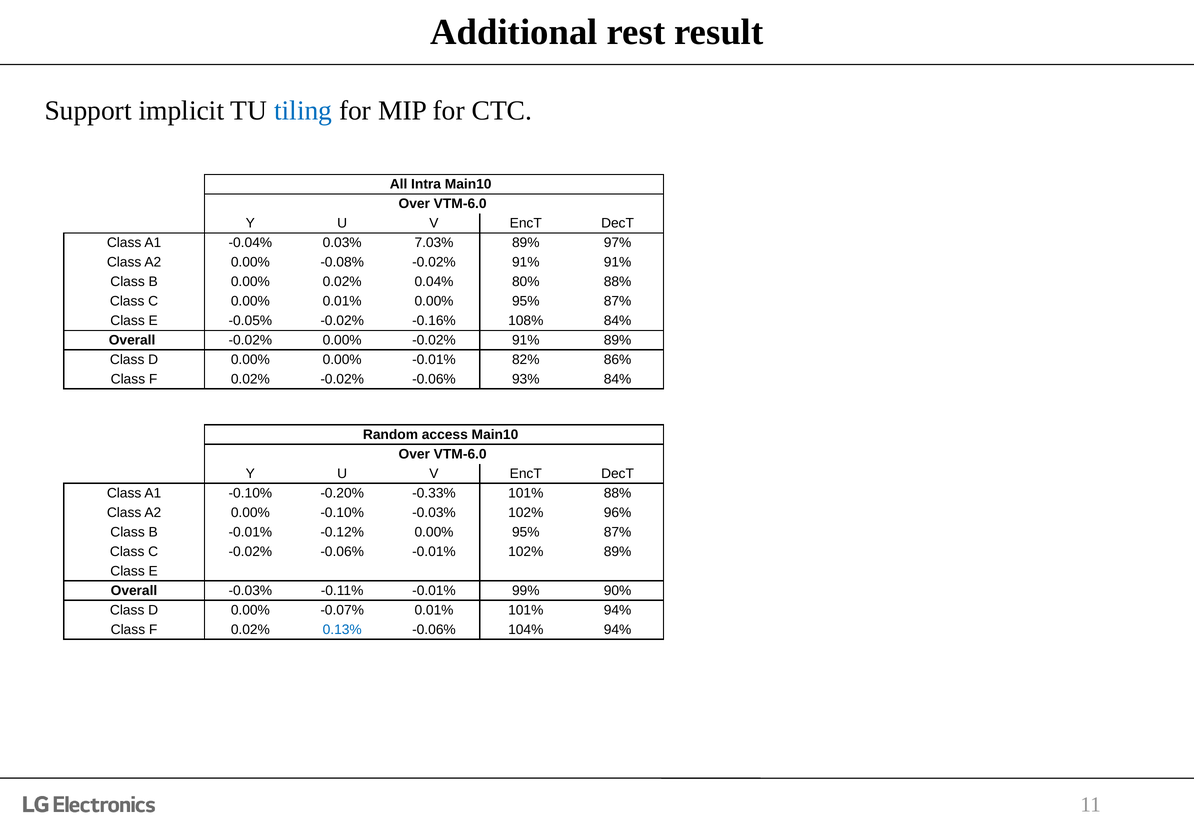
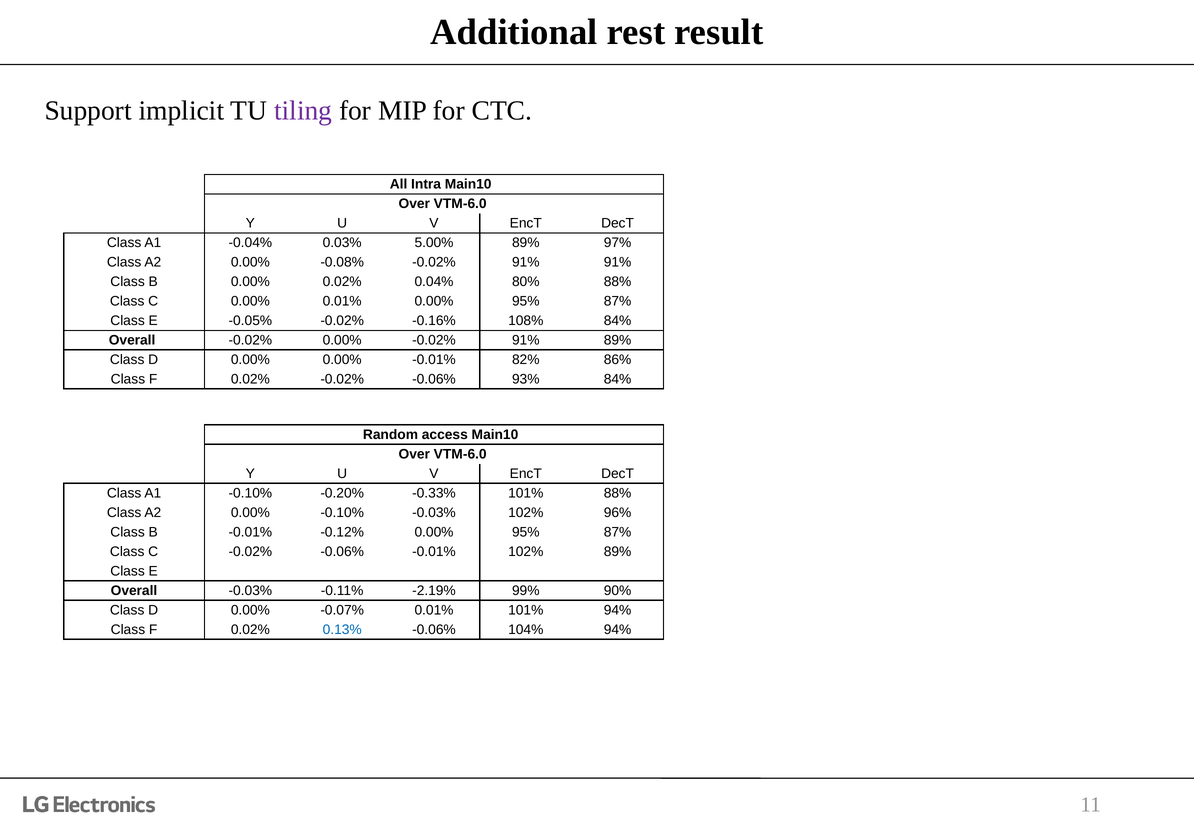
tiling colour: blue -> purple
7.03%: 7.03% -> 5.00%
-0.11% -0.01%: -0.01% -> -2.19%
